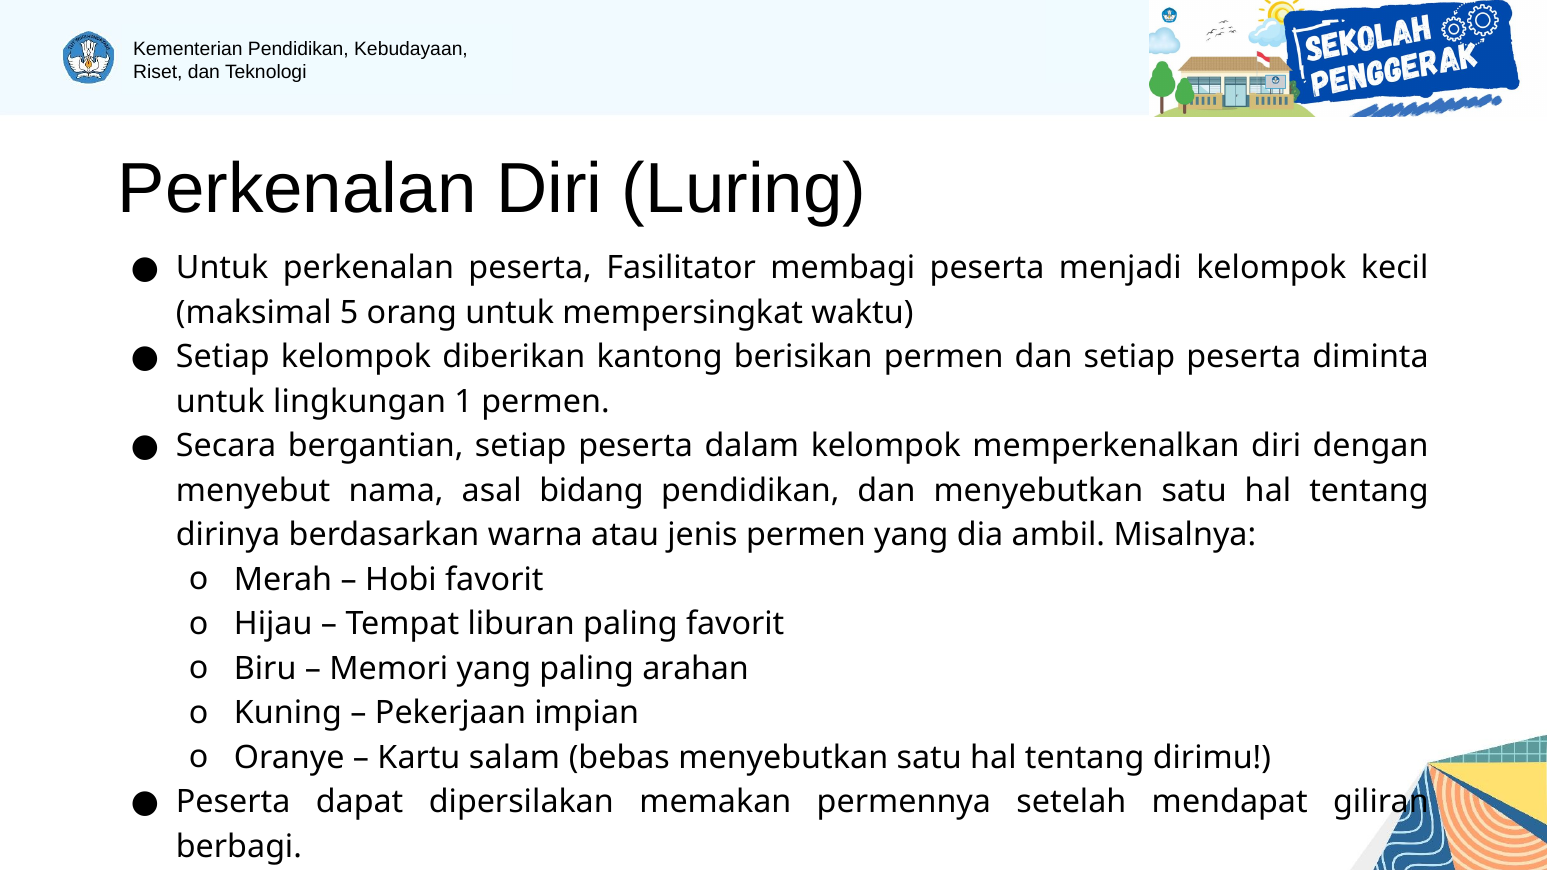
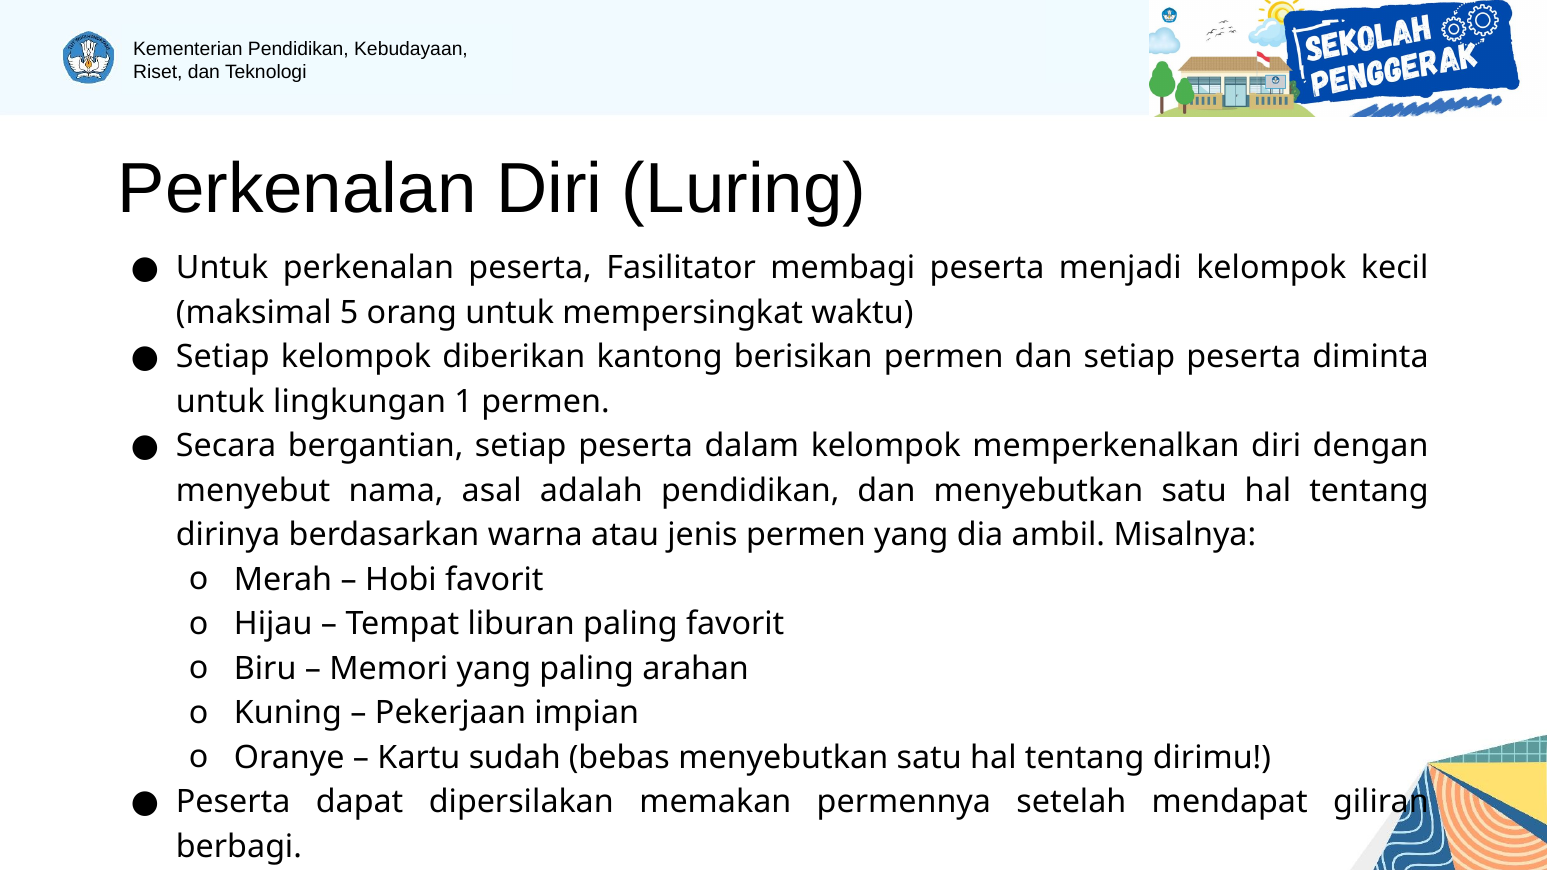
bidang: bidang -> adalah
salam: salam -> sudah
